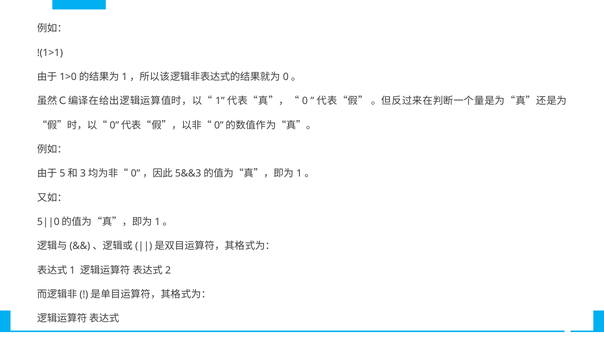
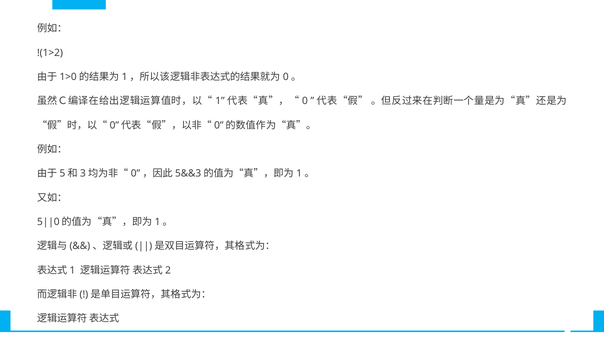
!(1>1: !(1>1 -> !(1>2
